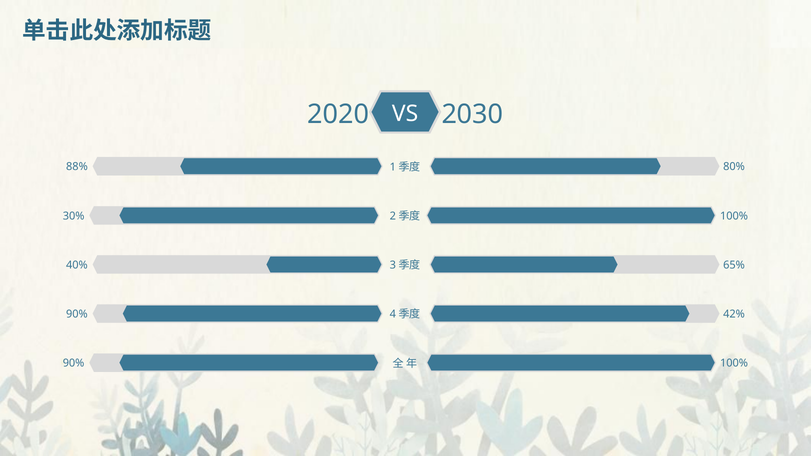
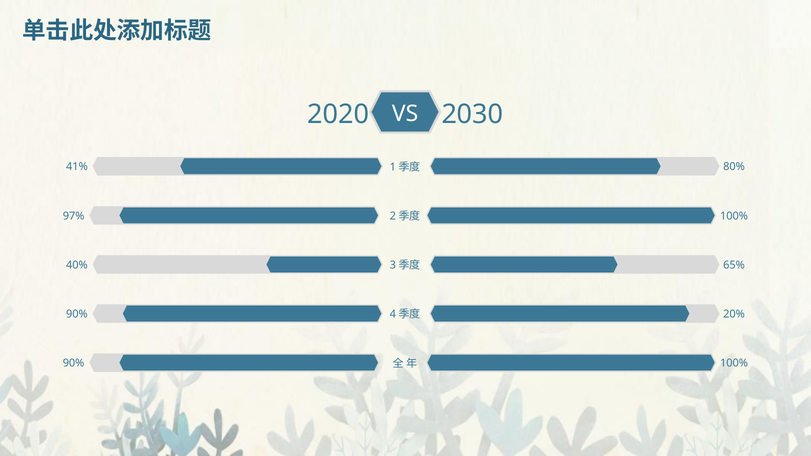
88%: 88% -> 41%
30%: 30% -> 97%
42%: 42% -> 20%
